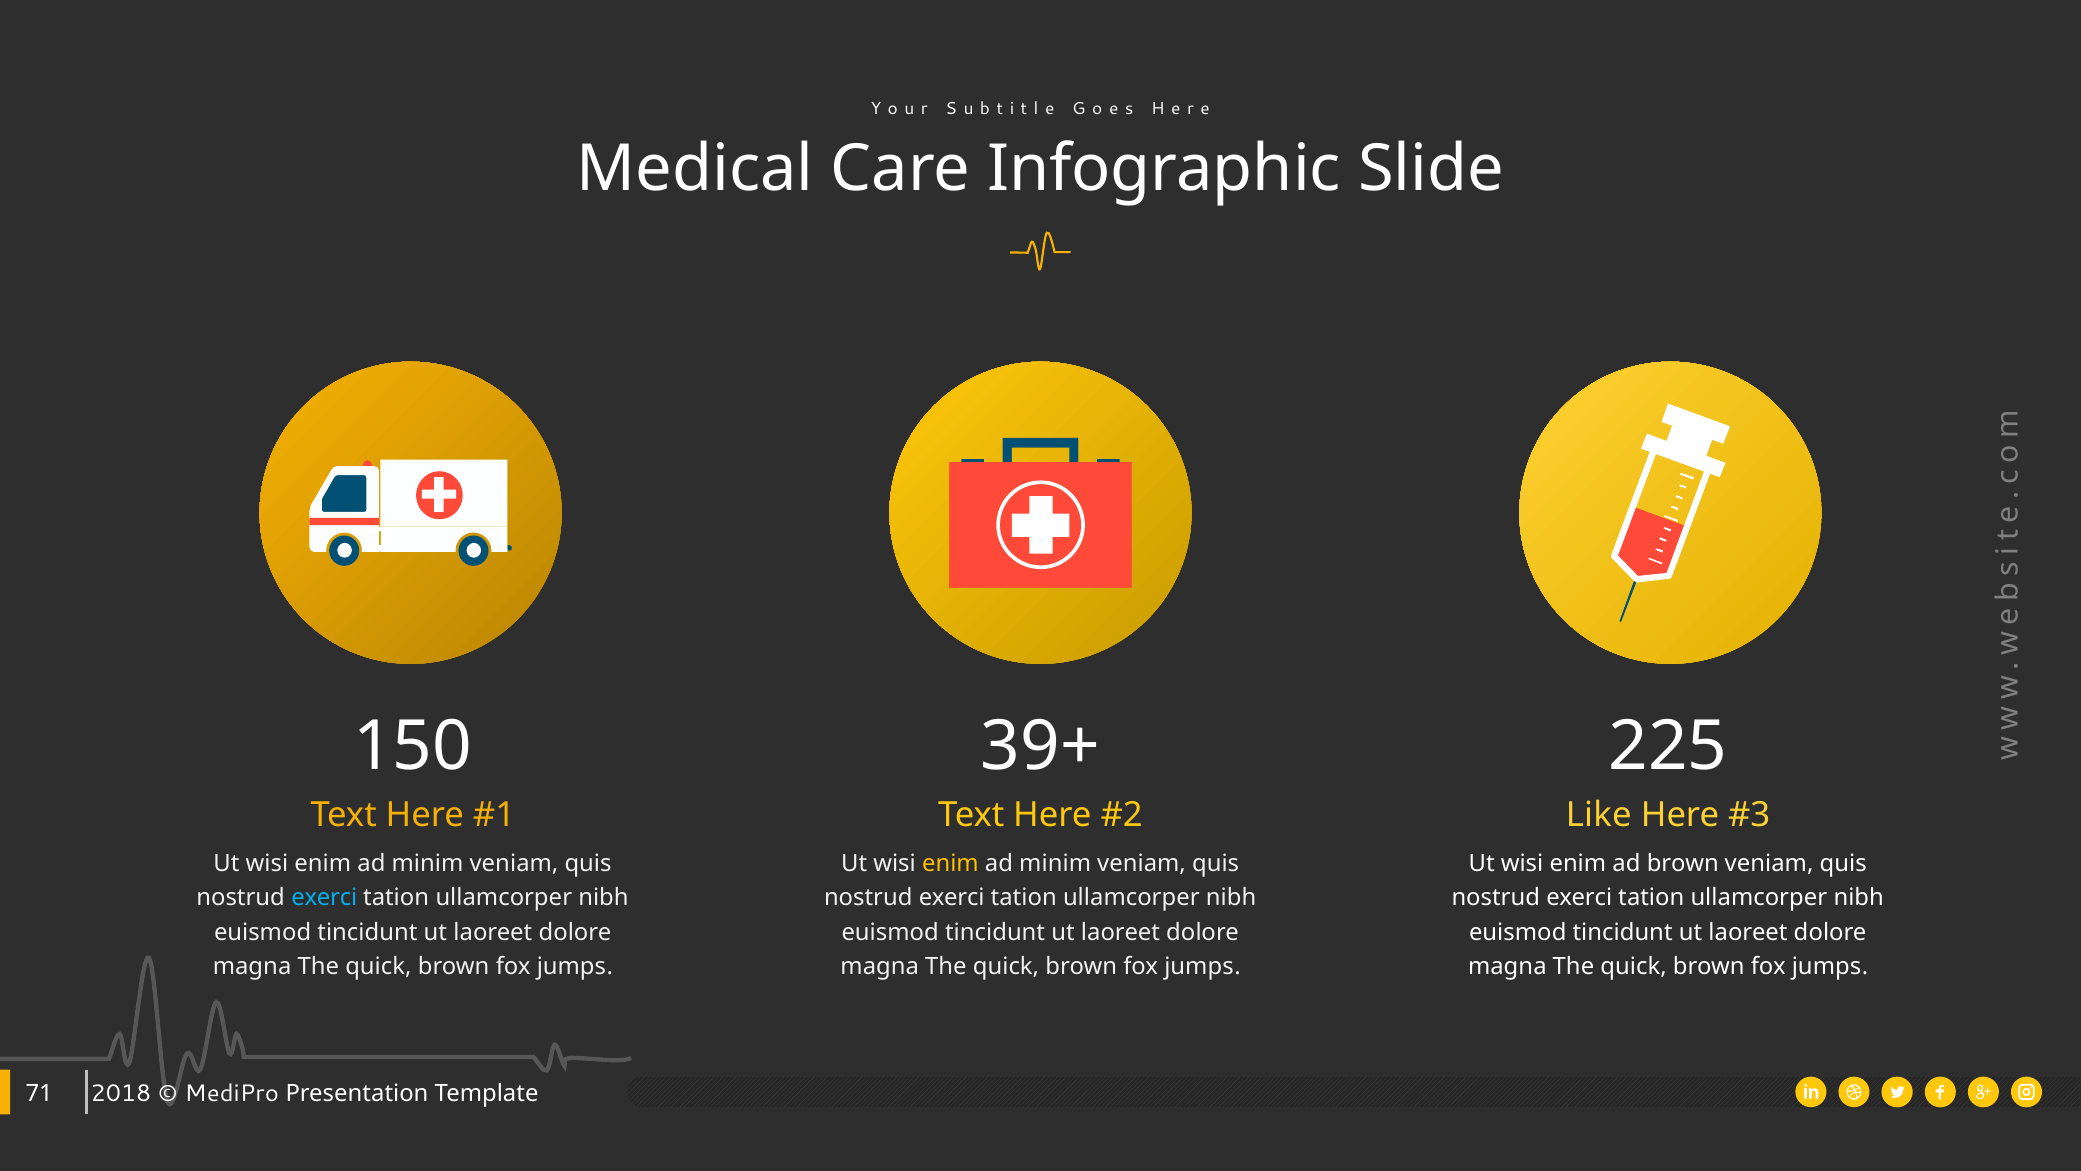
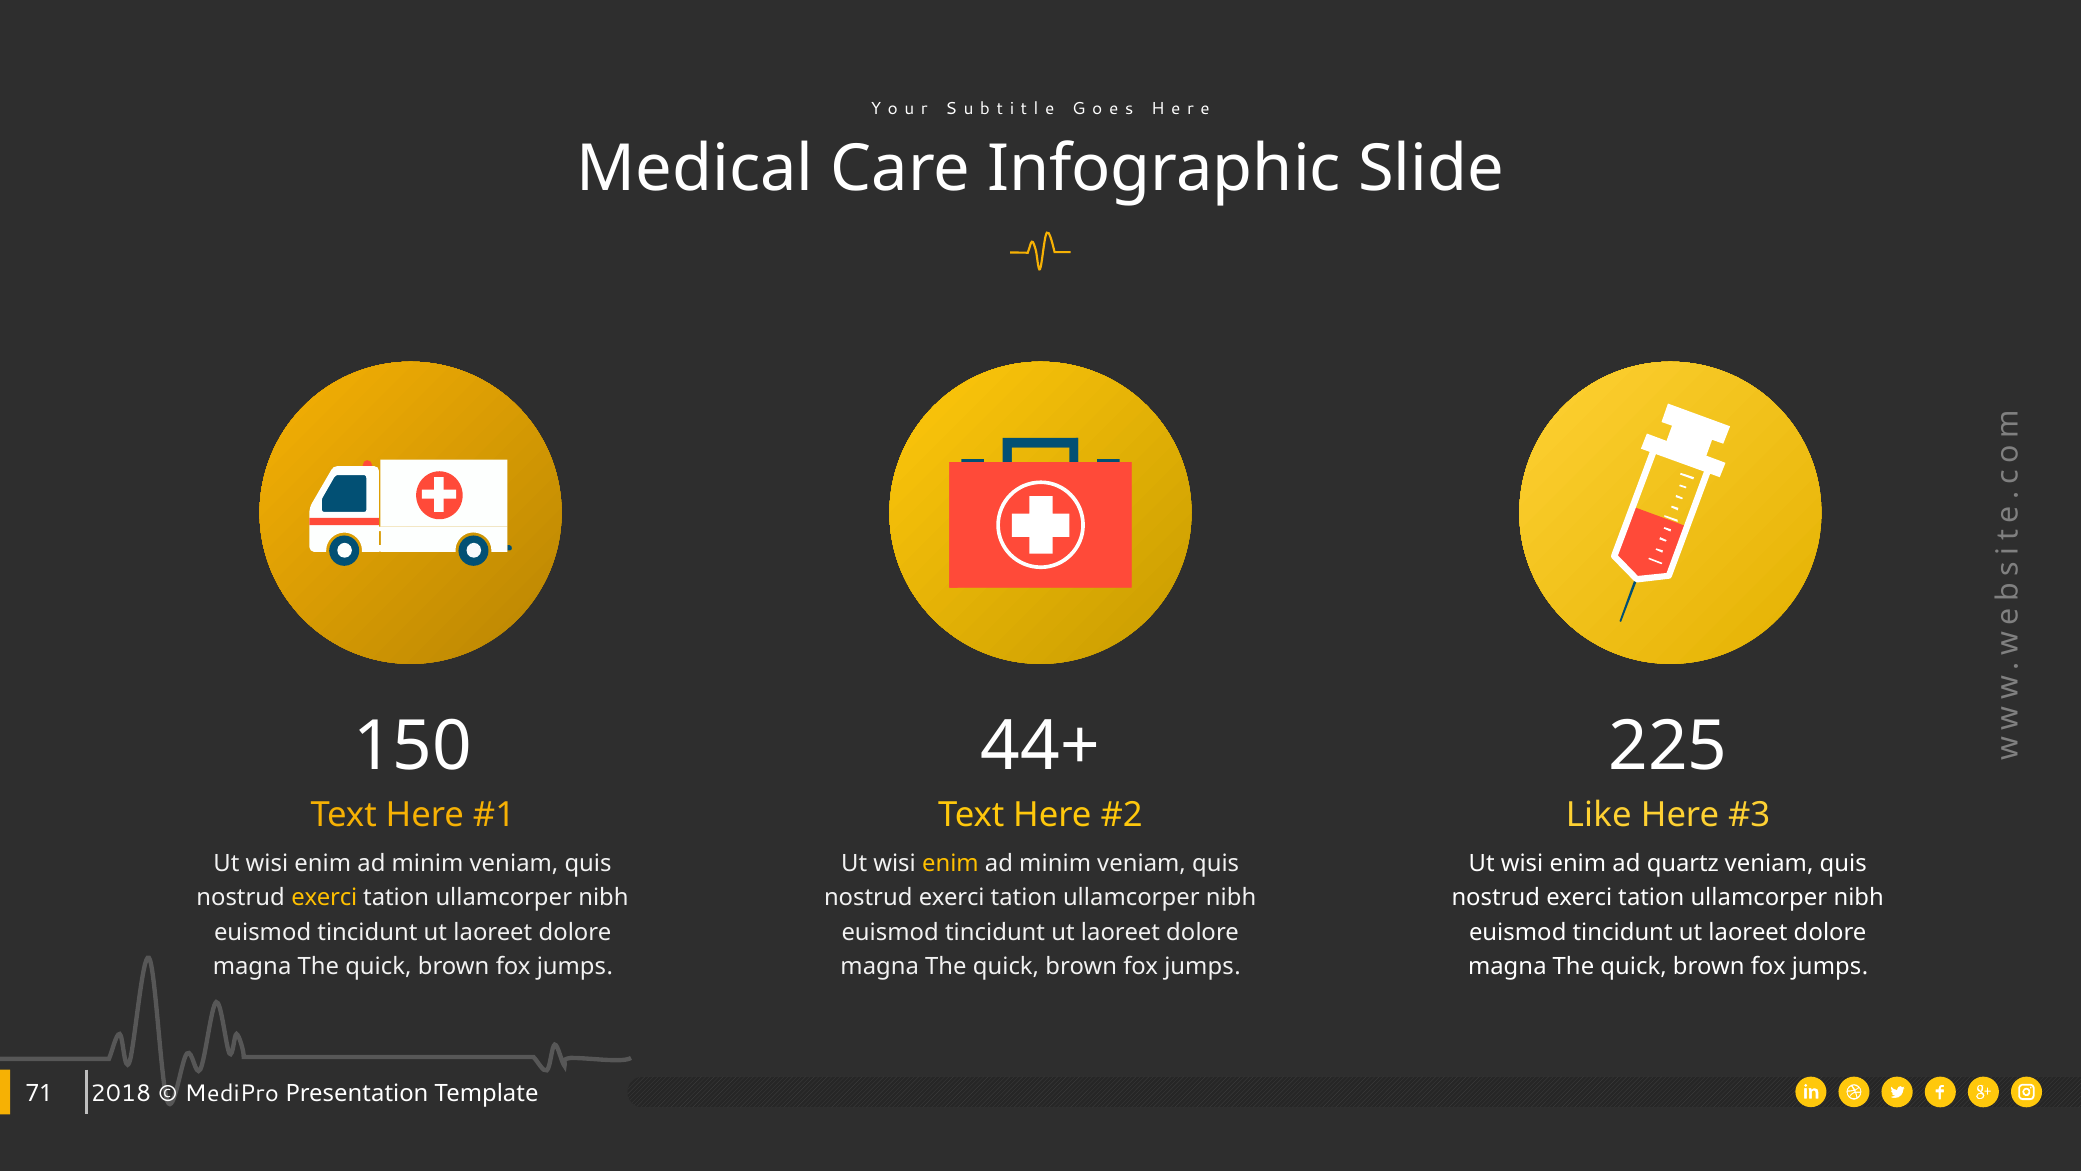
39+: 39+ -> 44+
ad brown: brown -> quartz
exerci at (324, 898) colour: light blue -> yellow
